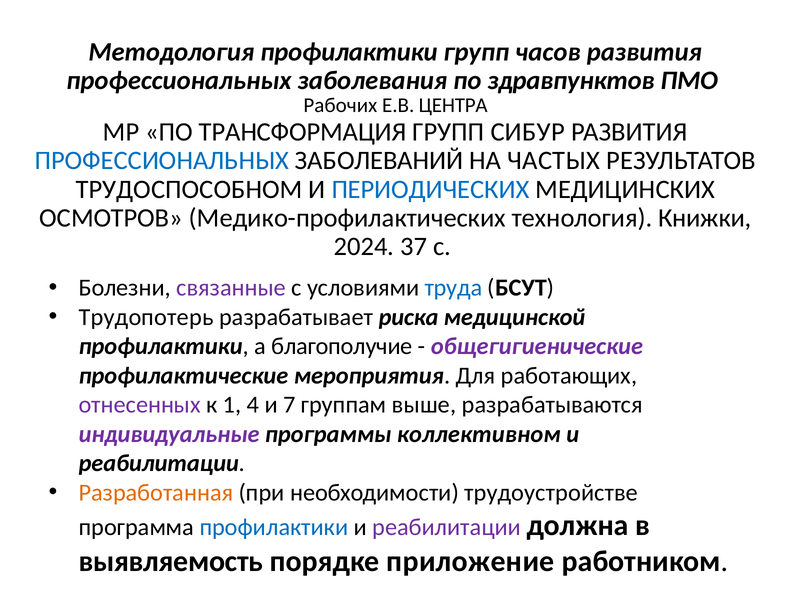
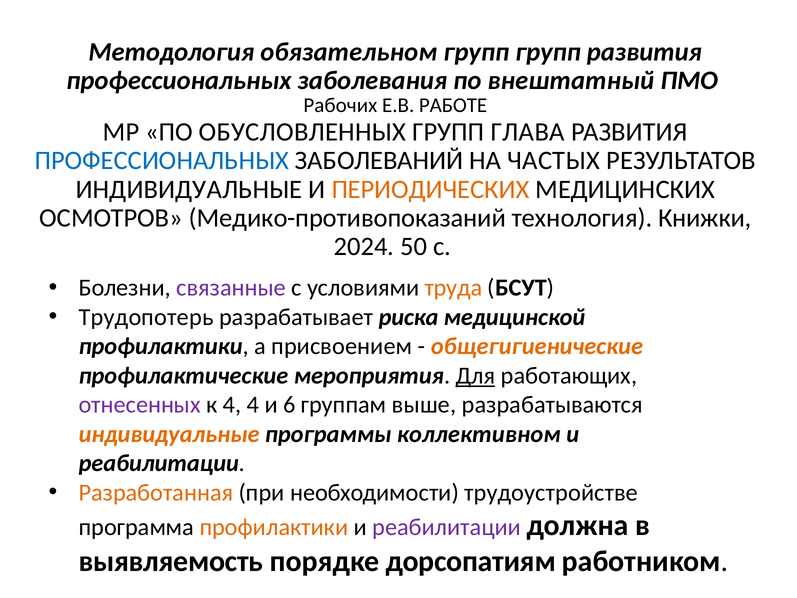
Методология профилактики: профилактики -> обязательном
групп часов: часов -> групп
здравпунктов: здравпунктов -> внештатный
ЦЕНТРА: ЦЕНТРА -> РАБОТЕ
ТРАНСФОРМАЦИЯ: ТРАНСФОРМАЦИЯ -> ОБУСЛОВЛЕННЫХ
СИБУР: СИБУР -> ГЛАВА
ТРУДОСПОСОБНОМ at (189, 189): ТРУДОСПОСОБНОМ -> ИНДИВИДУАЛЬНЫЕ
ПЕРИОДИЧЕСКИХ colour: blue -> orange
Медико-профилактических: Медико-профилактических -> Медико-противопоказаний
37: 37 -> 50
труда colour: blue -> orange
благополучие: благополучие -> присвоением
общегигиенические colour: purple -> orange
Для underline: none -> present
к 1: 1 -> 4
7: 7 -> 6
индивидуальные at (169, 434) colour: purple -> orange
профилактики at (274, 527) colour: blue -> orange
приложение: приложение -> дорсопатиям
